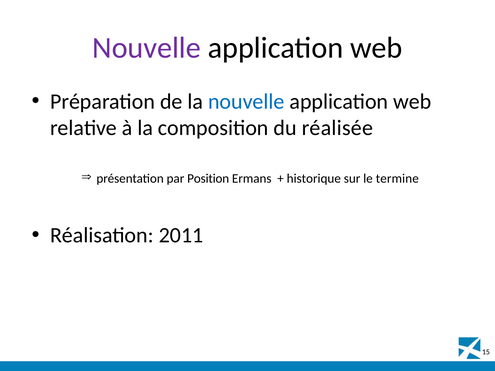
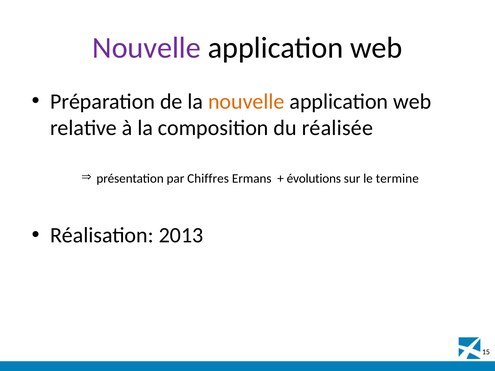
nouvelle at (246, 102) colour: blue -> orange
Position: Position -> Chiffres
historique: historique -> évolutions
2011: 2011 -> 2013
